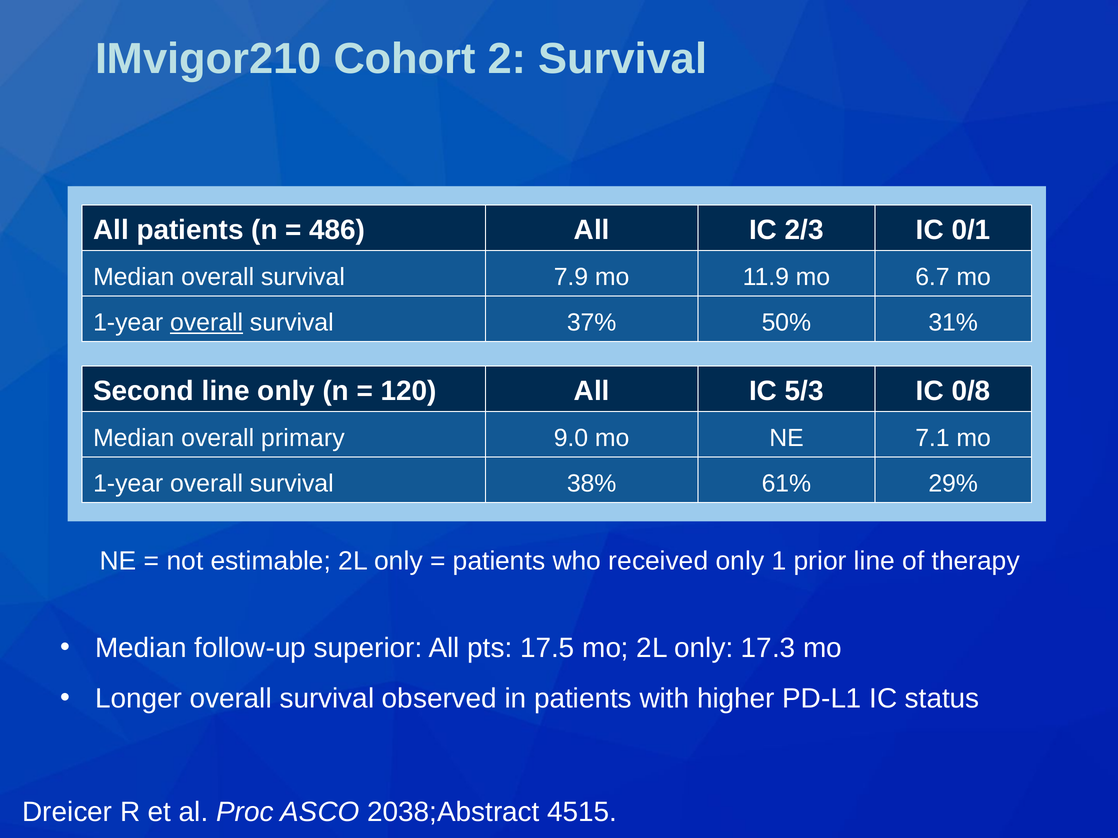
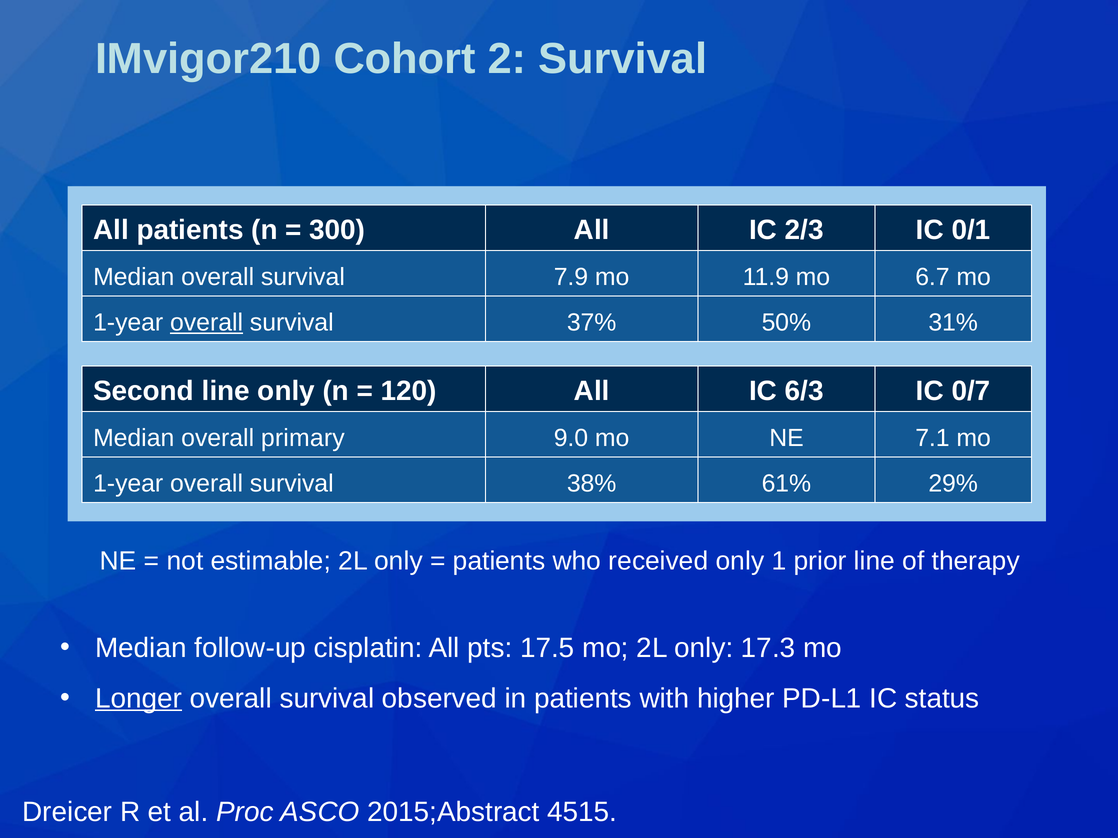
486: 486 -> 300
5/3: 5/3 -> 6/3
0/8: 0/8 -> 0/7
superior: superior -> cisplatin
Longer underline: none -> present
2038;Abstract: 2038;Abstract -> 2015;Abstract
